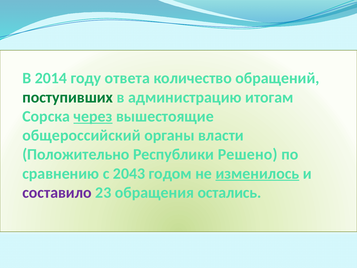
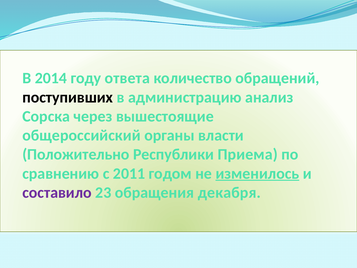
поступивших colour: green -> black
итогам: итогам -> анализ
через underline: present -> none
Решено: Решено -> Приема
2043: 2043 -> 2011
остались: остались -> декабря
